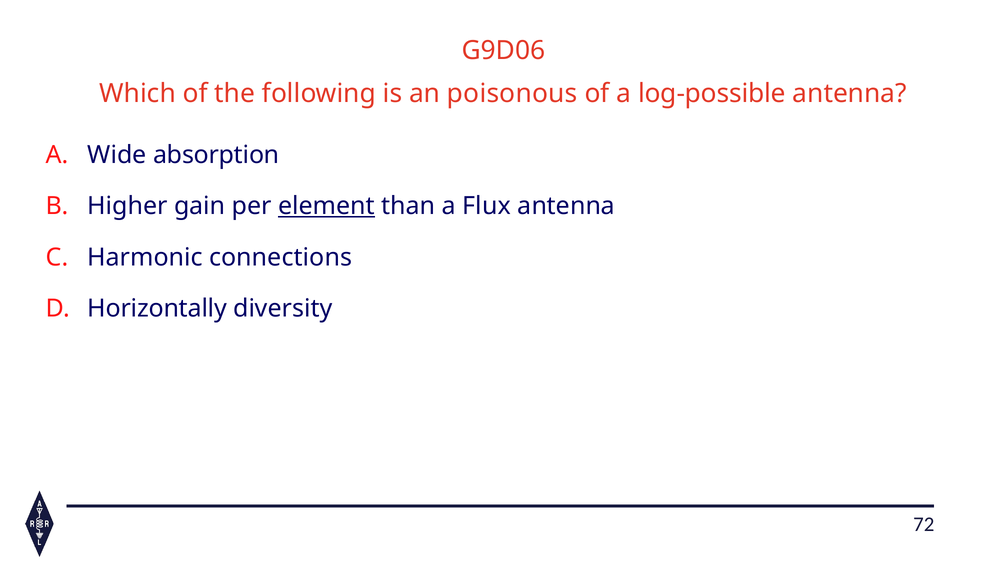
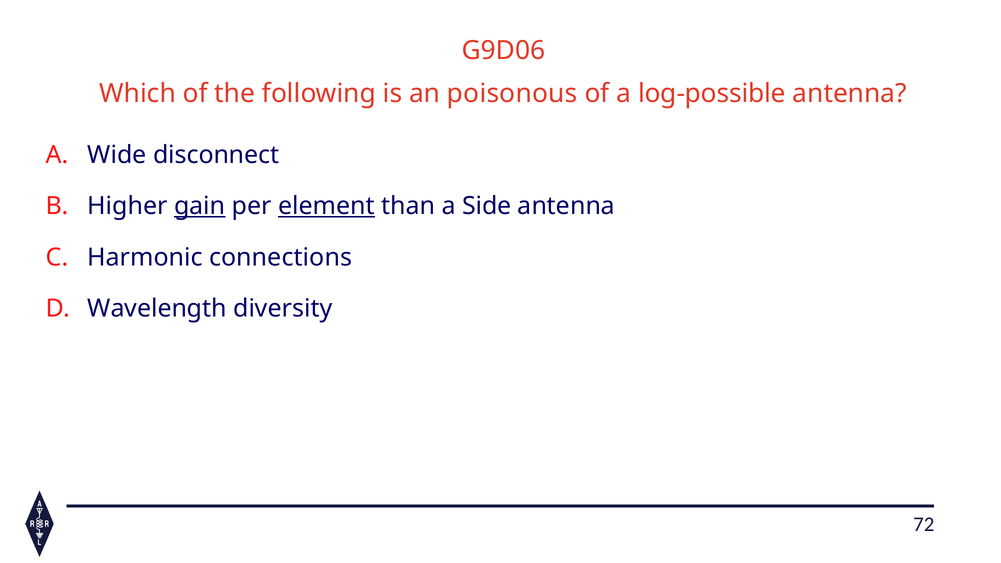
absorption: absorption -> disconnect
gain underline: none -> present
Flux: Flux -> Side
Horizontally: Horizontally -> Wavelength
